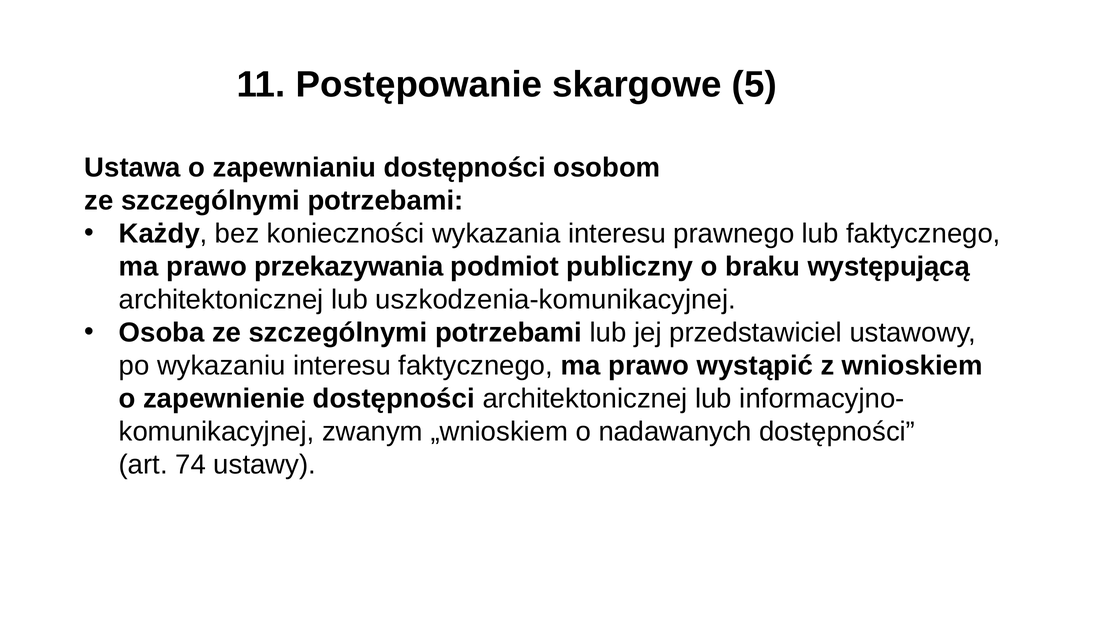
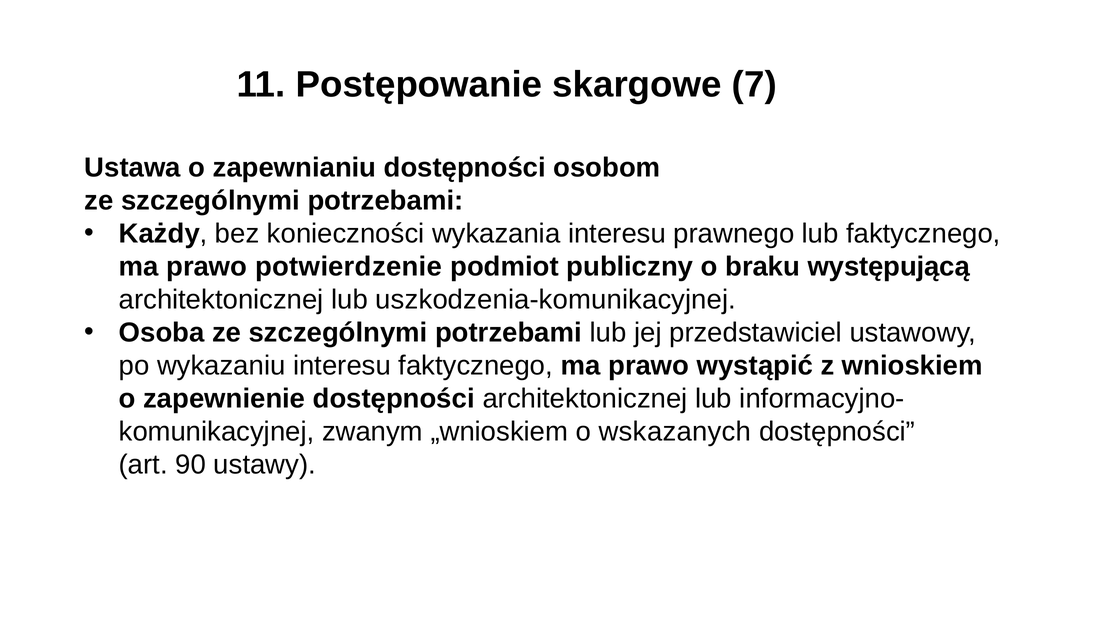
5: 5 -> 7
przekazywania: przekazywania -> potwierdzenie
nadawanych: nadawanych -> wskazanych
74: 74 -> 90
